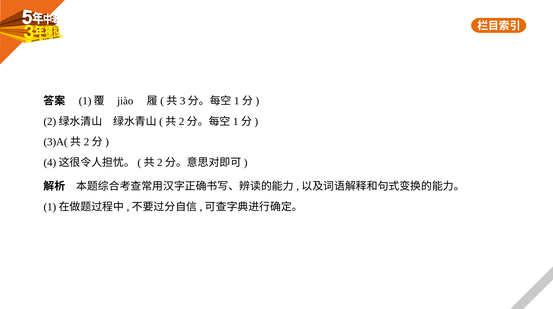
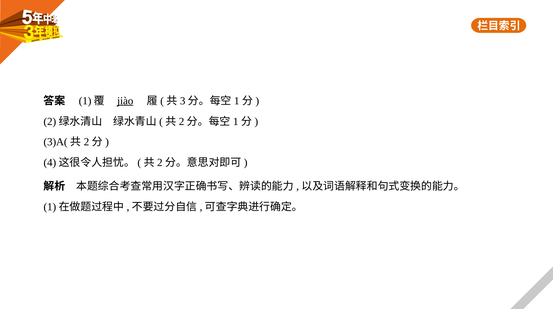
jiào underline: none -> present
